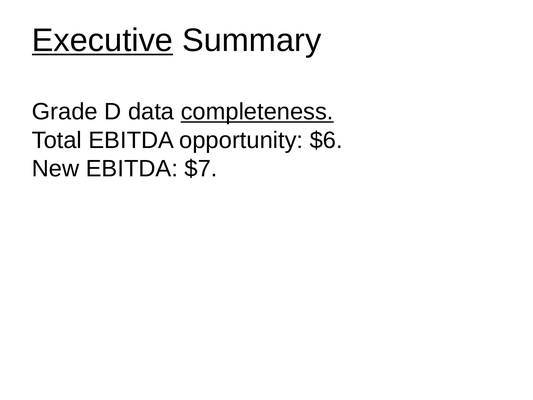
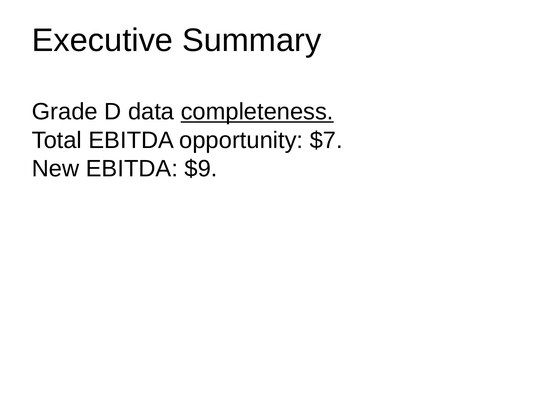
Executive underline: present -> none
$6: $6 -> $7
$7: $7 -> $9
